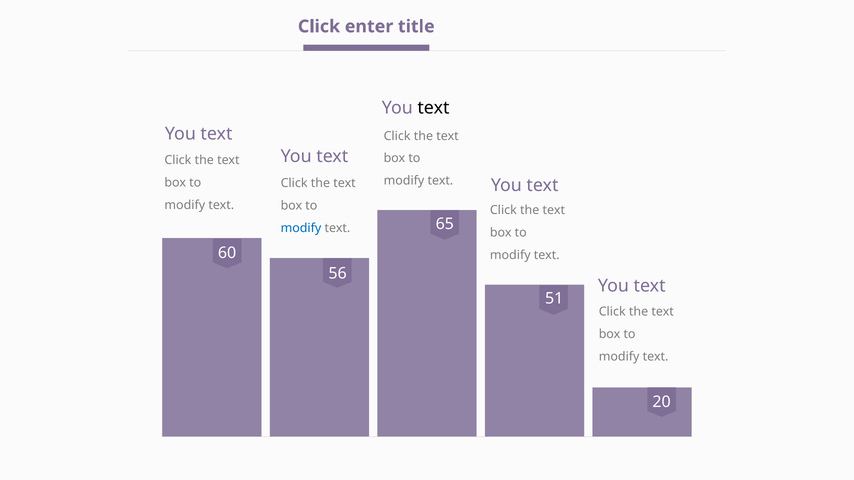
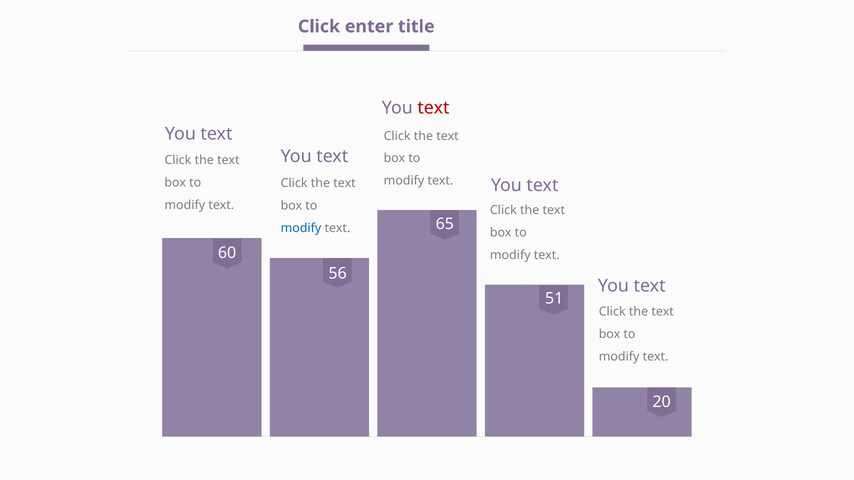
text at (433, 108) colour: black -> red
